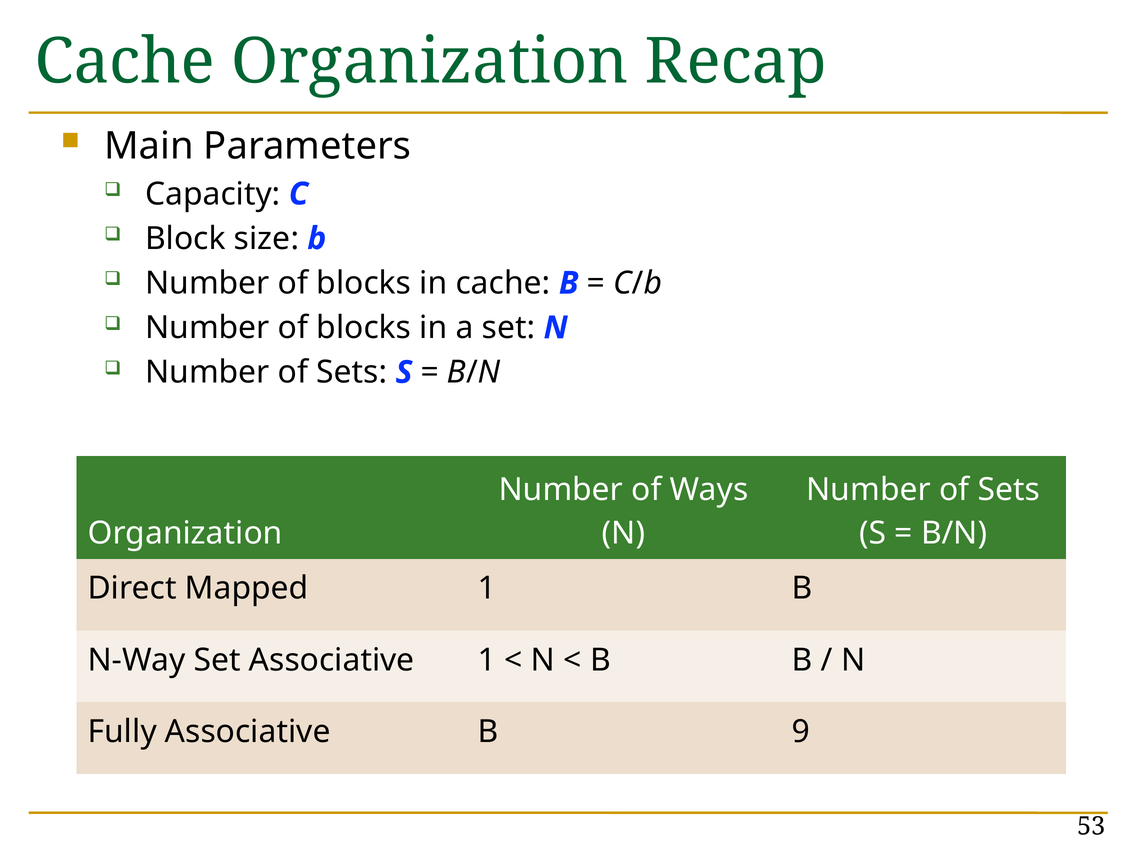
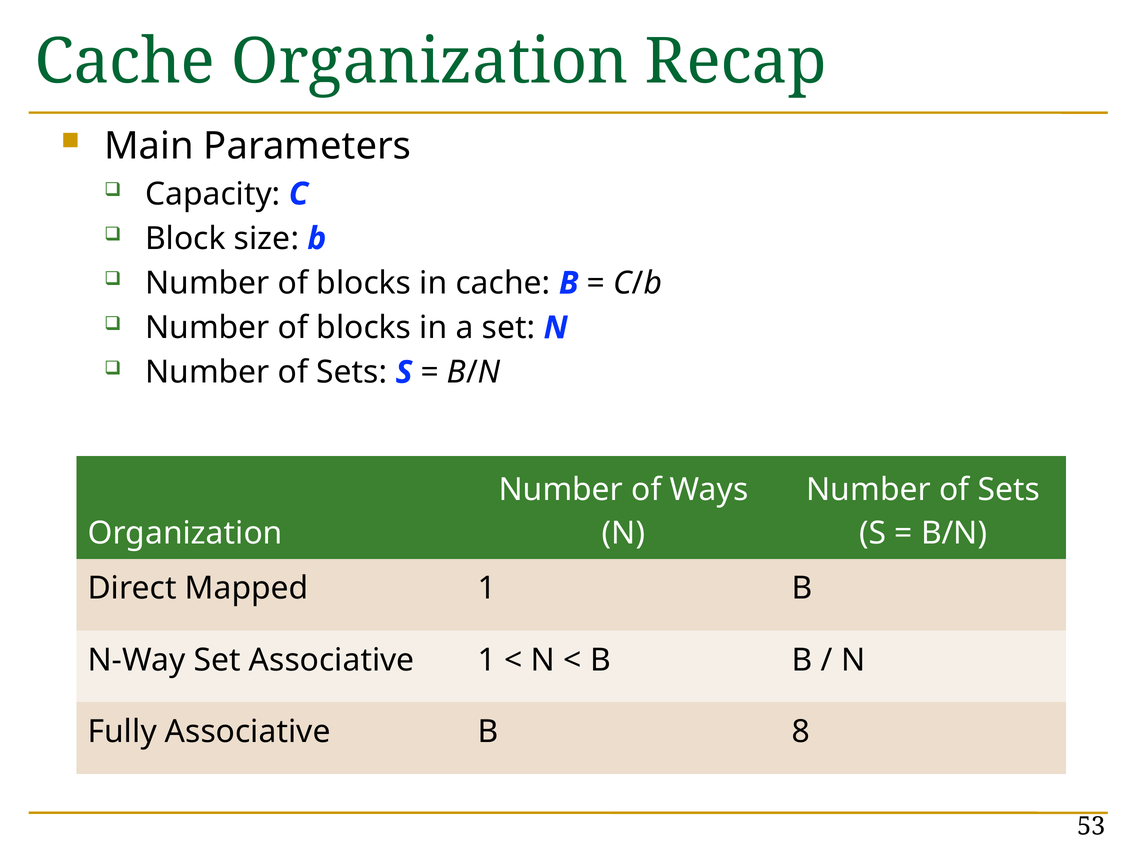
9: 9 -> 8
